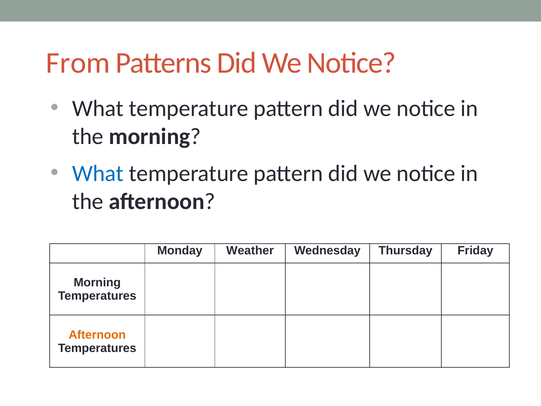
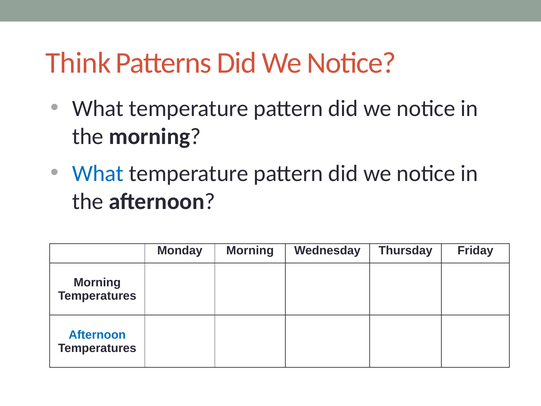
From: From -> Think
Monday Weather: Weather -> Morning
Afternoon at (97, 335) colour: orange -> blue
